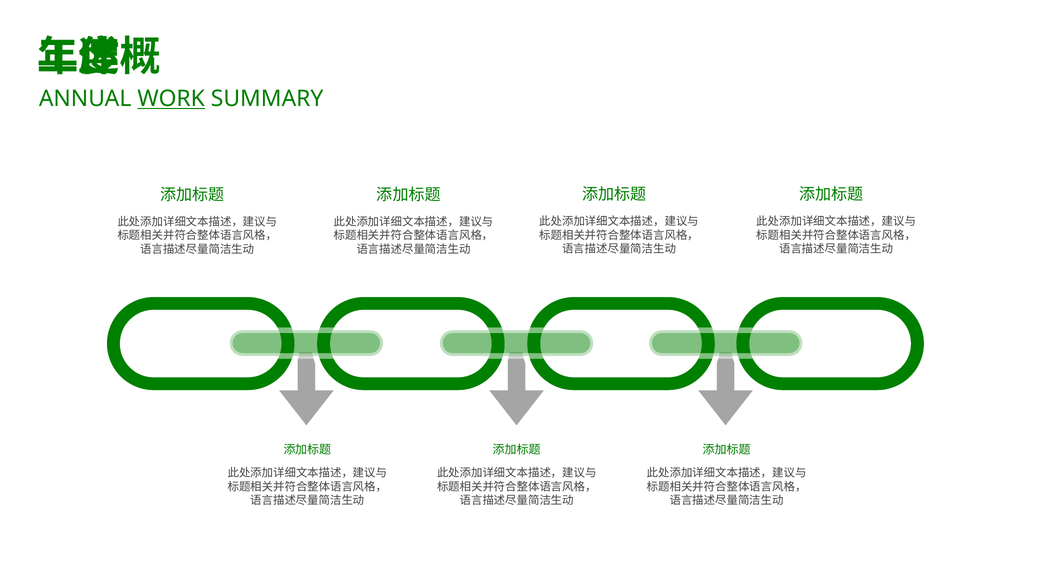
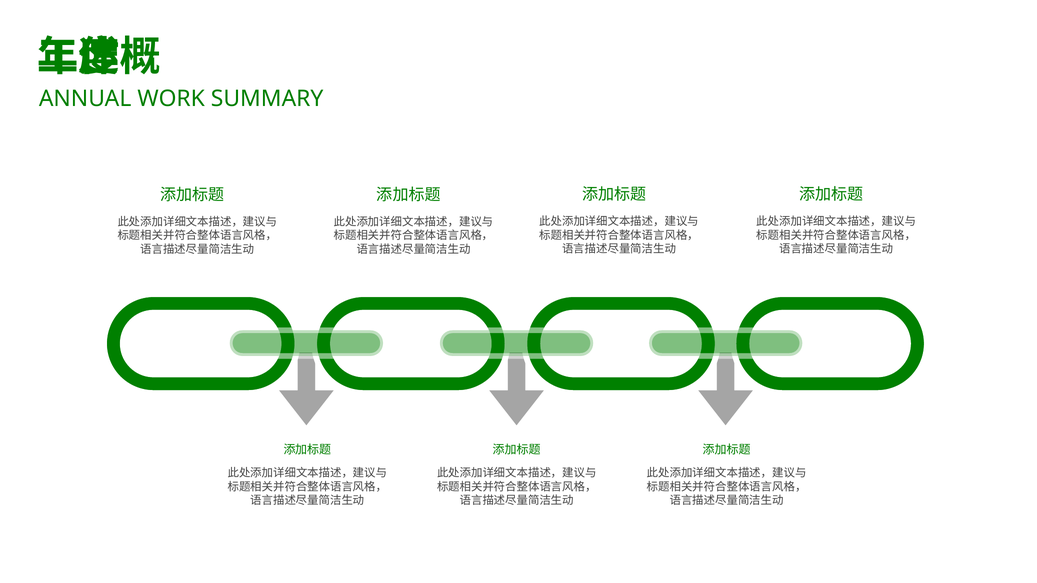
WORK underline: present -> none
